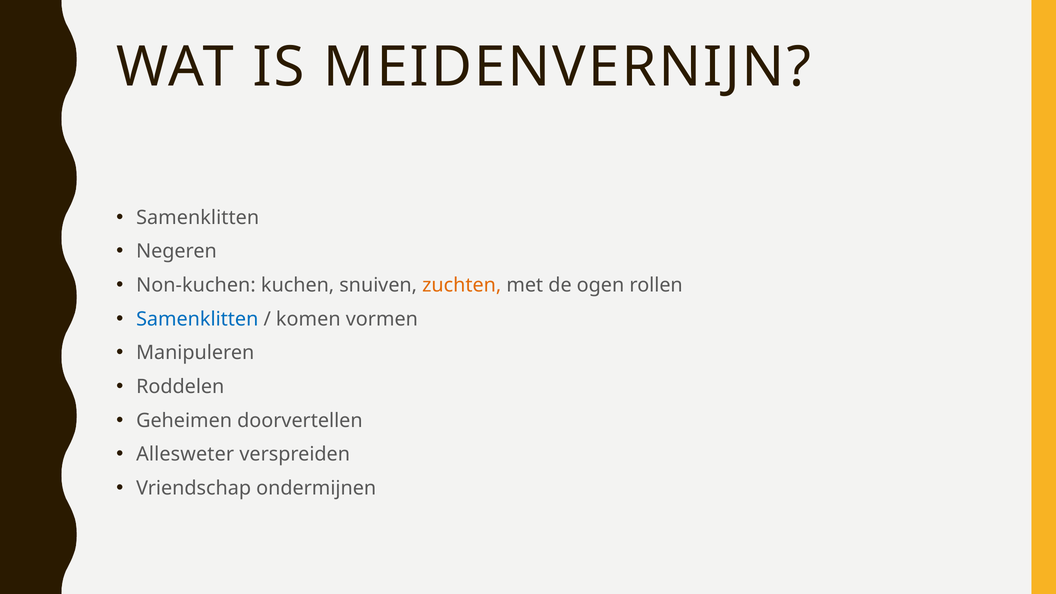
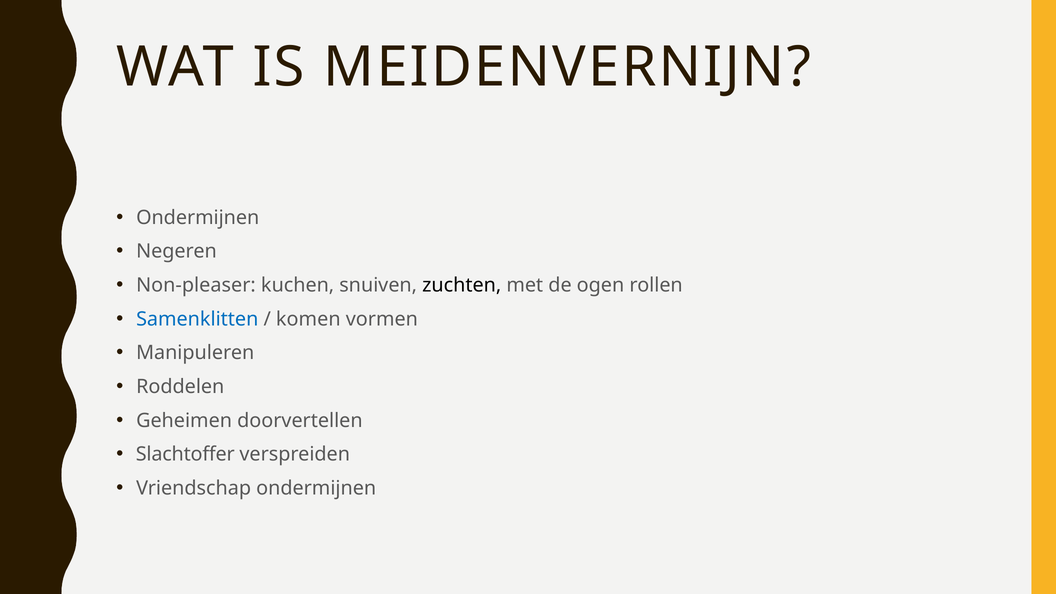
Samenklitten at (198, 218): Samenklitten -> Ondermijnen
Non-kuchen: Non-kuchen -> Non-pleaser
zuchten colour: orange -> black
Allesweter: Allesweter -> Slachtoffer
